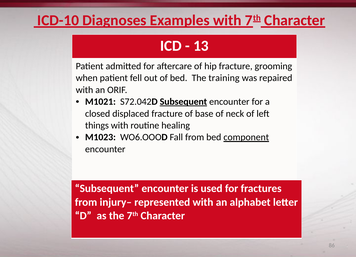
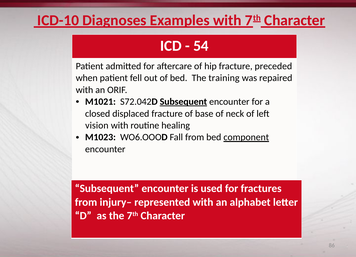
13: 13 -> 54
grooming: grooming -> preceded
things: things -> vision
